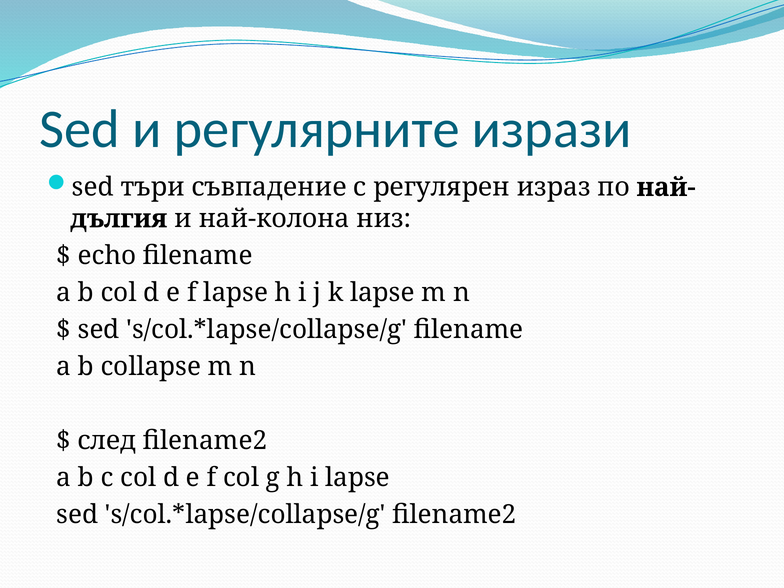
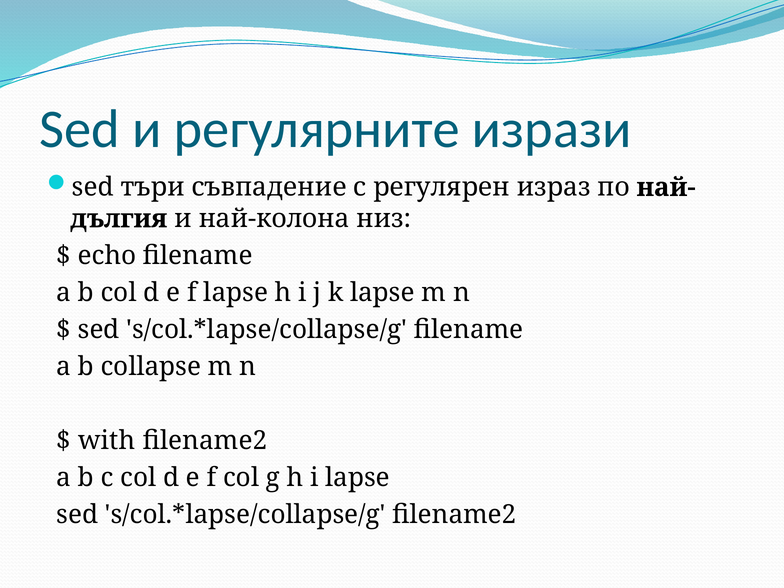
след: след -> with
